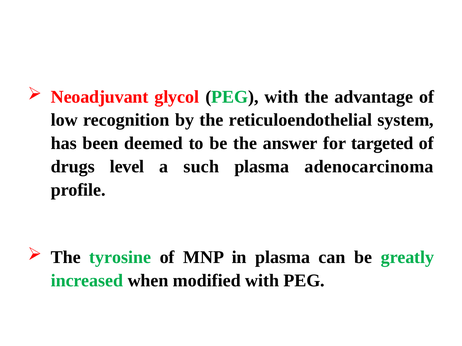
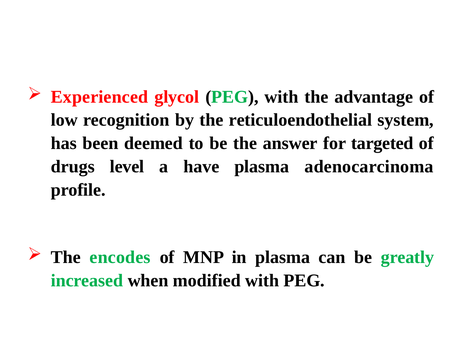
Neoadjuvant: Neoadjuvant -> Experienced
such: such -> have
tyrosine: tyrosine -> encodes
